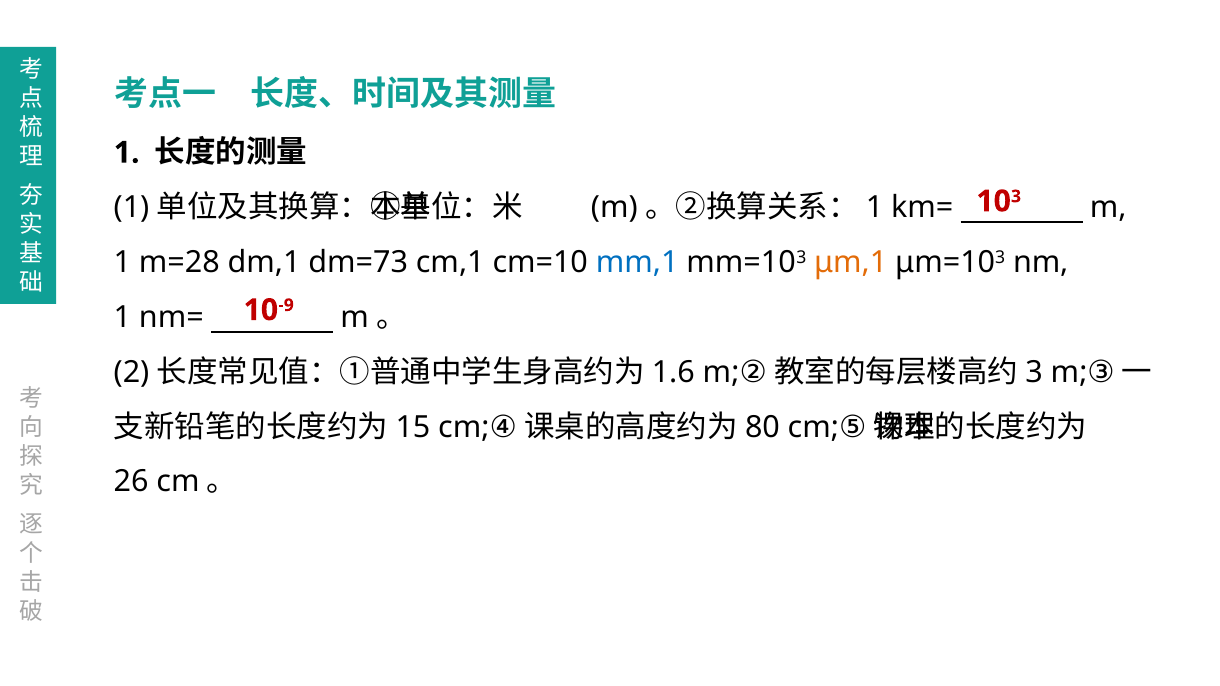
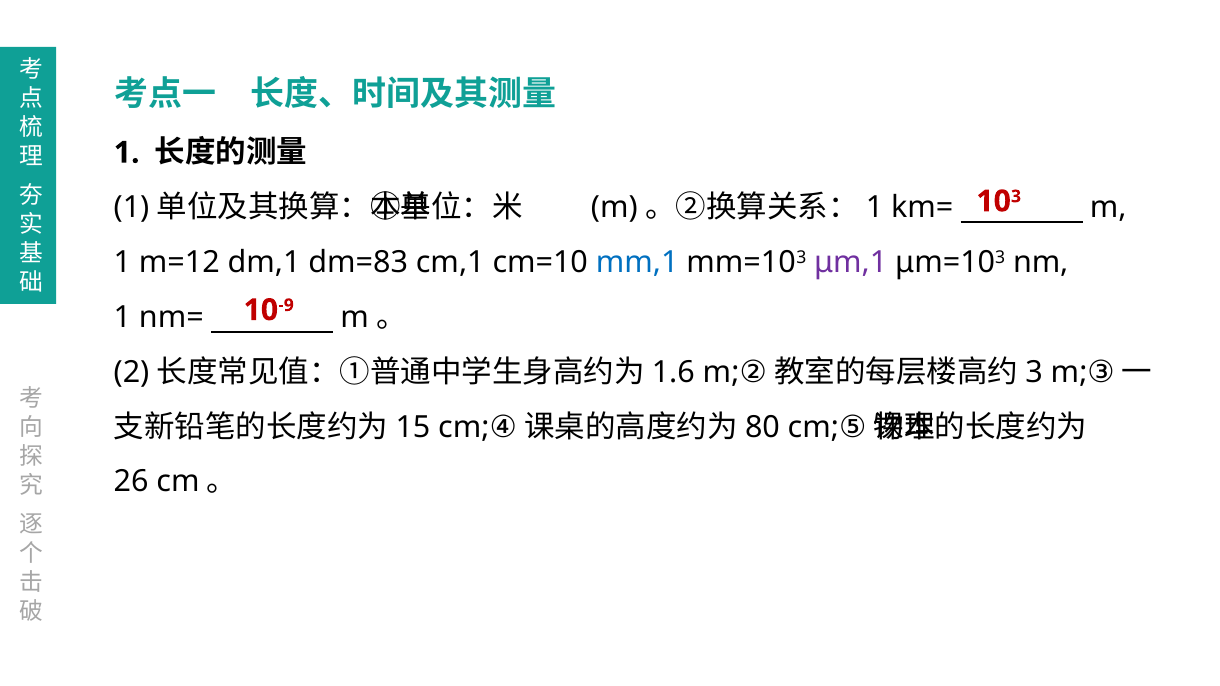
m=28: m=28 -> m=12
dm=73: dm=73 -> dm=83
μm,1 colour: orange -> purple
